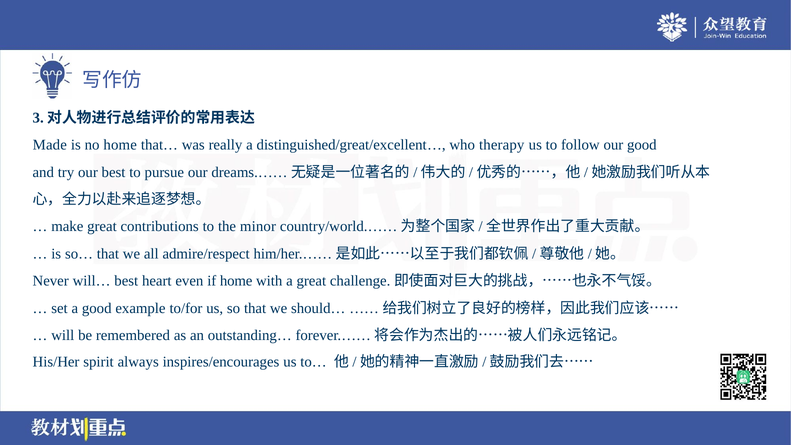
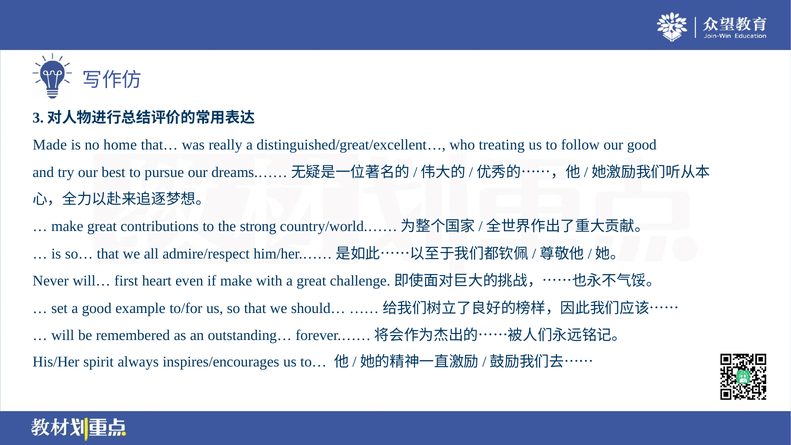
therapy: therapy -> treating
minor: minor -> strong
will… best: best -> first
if home: home -> make
